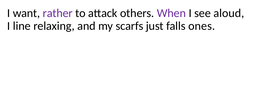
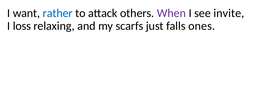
rather colour: purple -> blue
aloud: aloud -> invite
line: line -> loss
